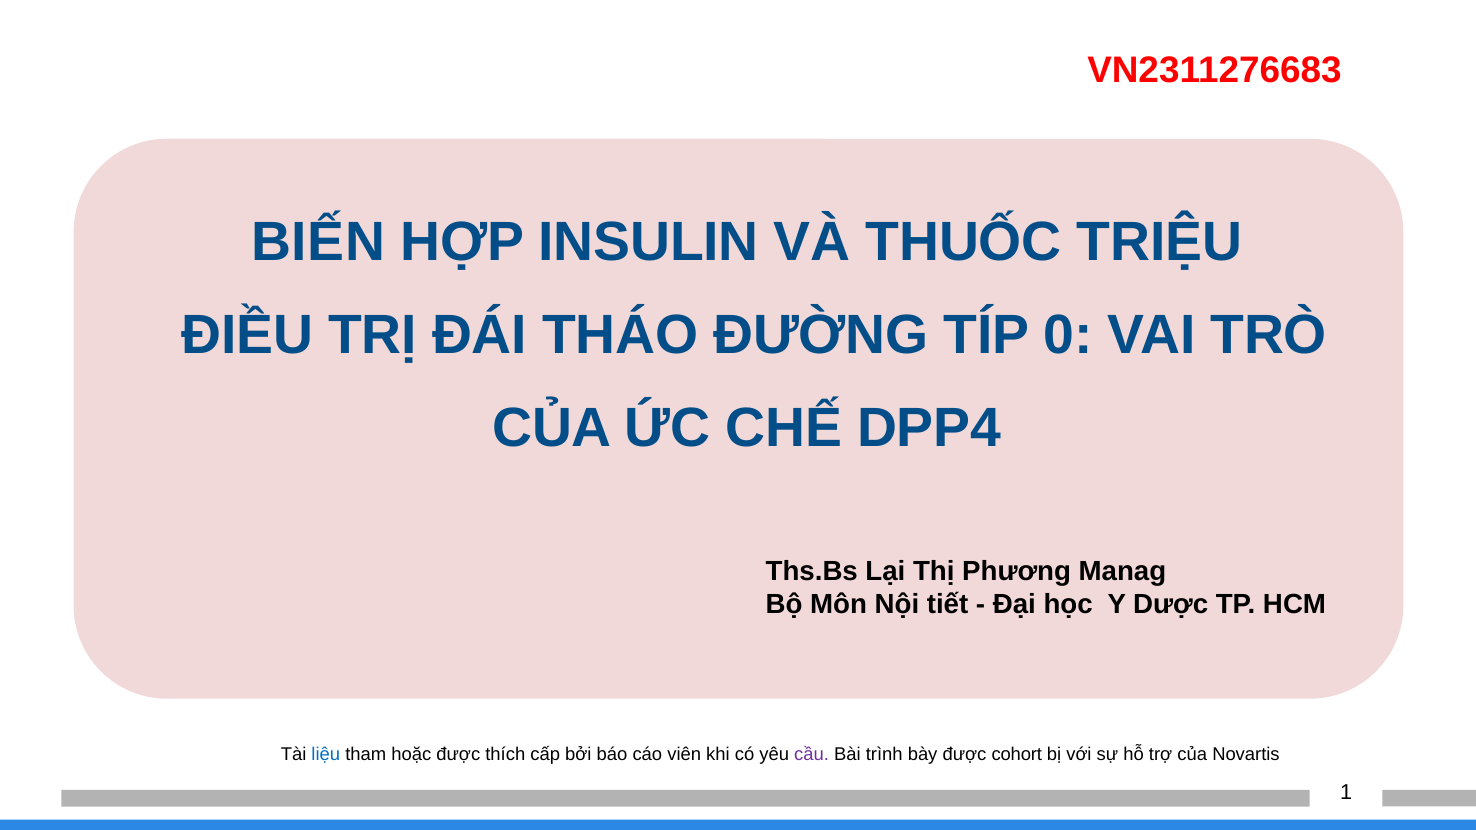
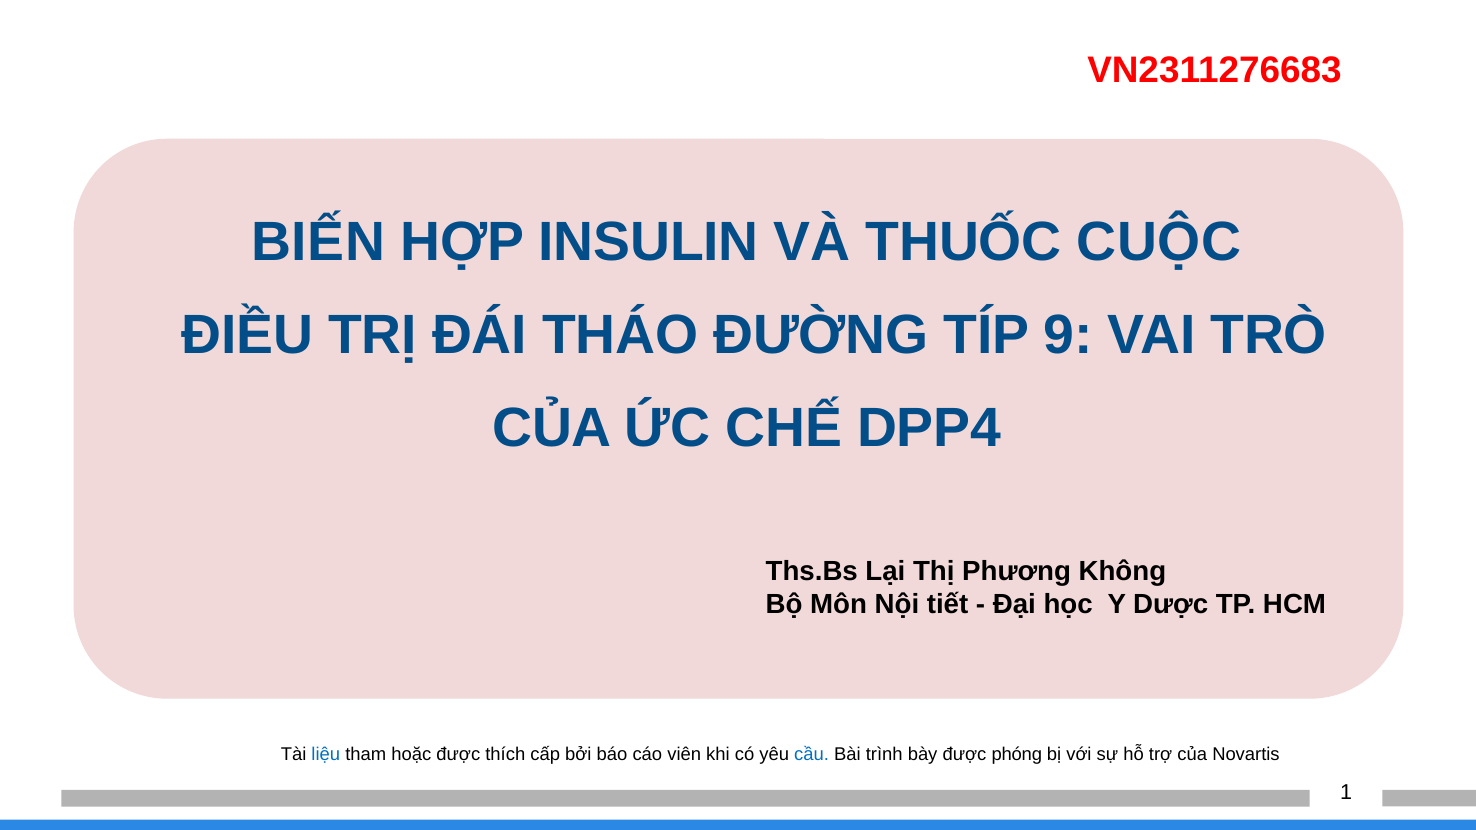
TRIỆU: TRIỆU -> CUỘC
0: 0 -> 9
Manag: Manag -> Không
cầu colour: purple -> blue
cohort: cohort -> phóng
